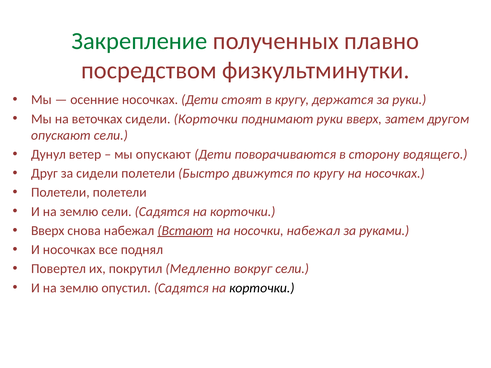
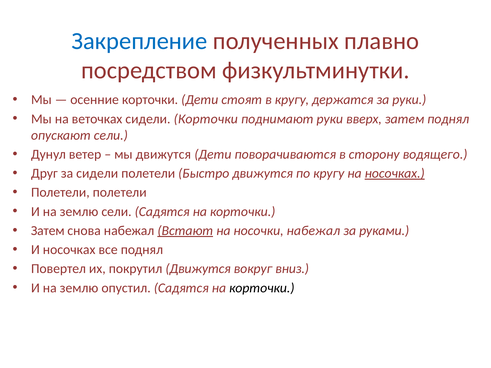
Закрепление colour: green -> blue
осенние носочках: носочках -> корточки
затем другом: другом -> поднял
мы опускают: опускают -> движутся
носочках at (395, 173) underline: none -> present
Вверх at (48, 231): Вверх -> Затем
покрутил Медленно: Медленно -> Движутся
вокруг сели: сели -> вниз
